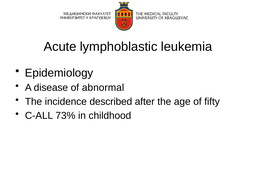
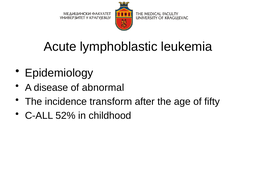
described: described -> transform
73%: 73% -> 52%
